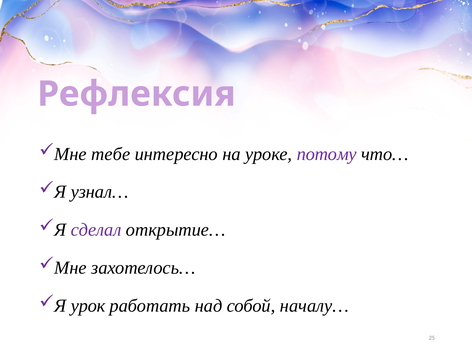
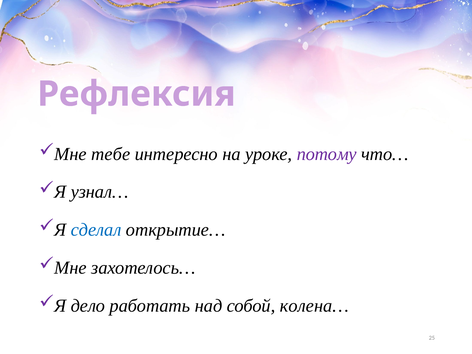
сделал colour: purple -> blue
урок: урок -> дело
началу…: началу… -> колена…
